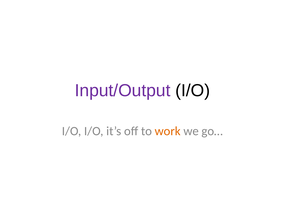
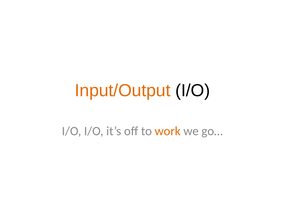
Input/Output colour: purple -> orange
